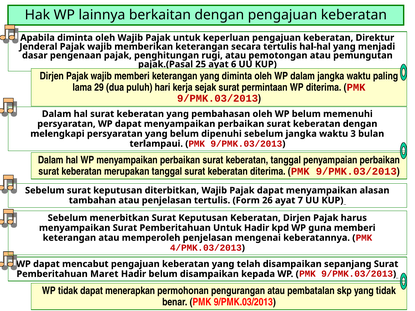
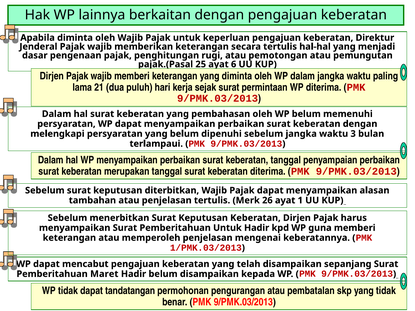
29: 29 -> 21
Form: Form -> Merk
7: 7 -> 1
4/PMK.03/2013: 4/PMK.03/2013 -> 1/PMK.03/2013
menerapkan: menerapkan -> tandatangan
